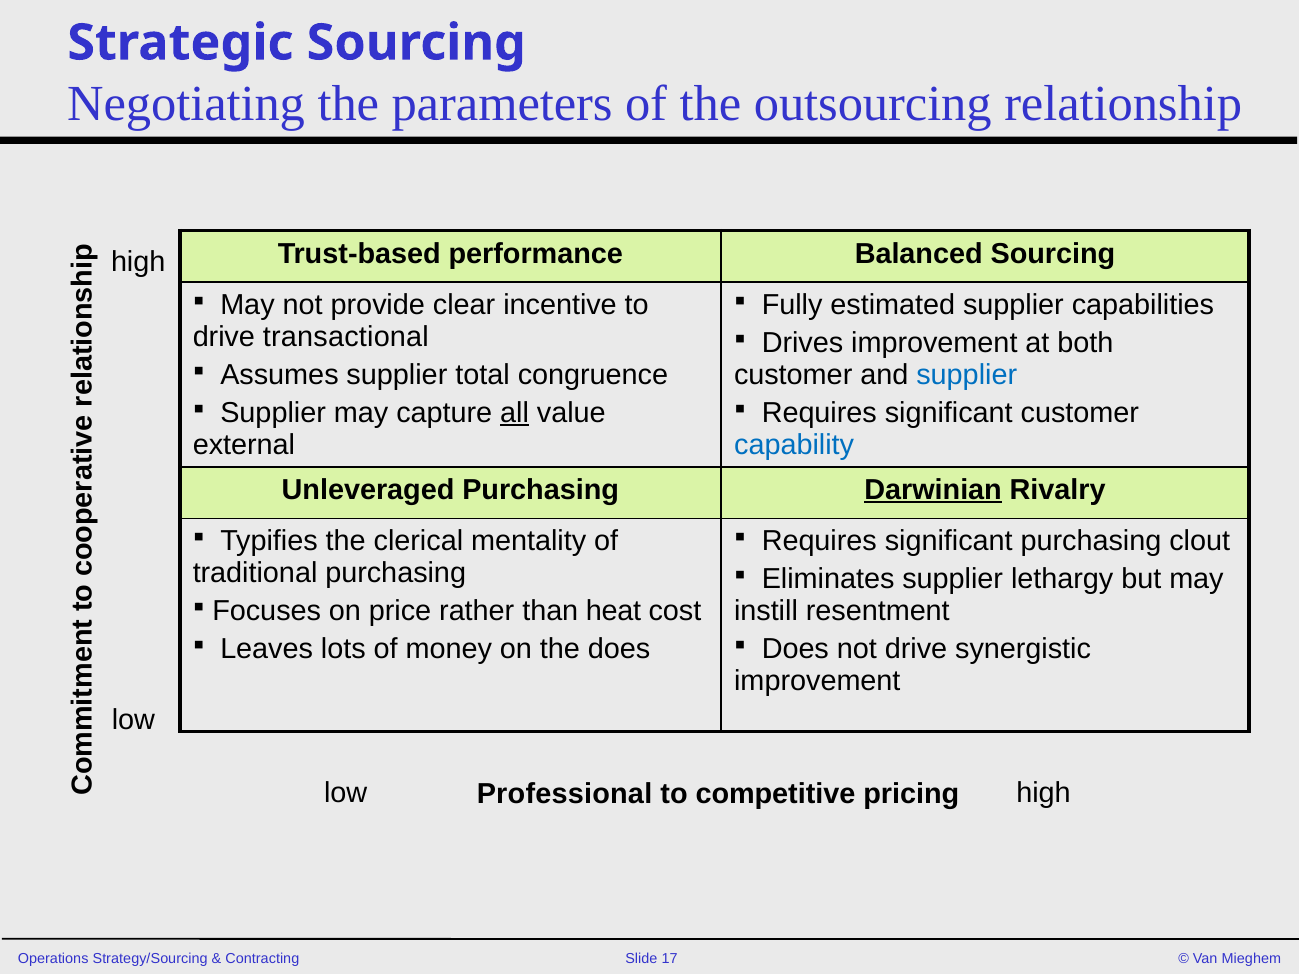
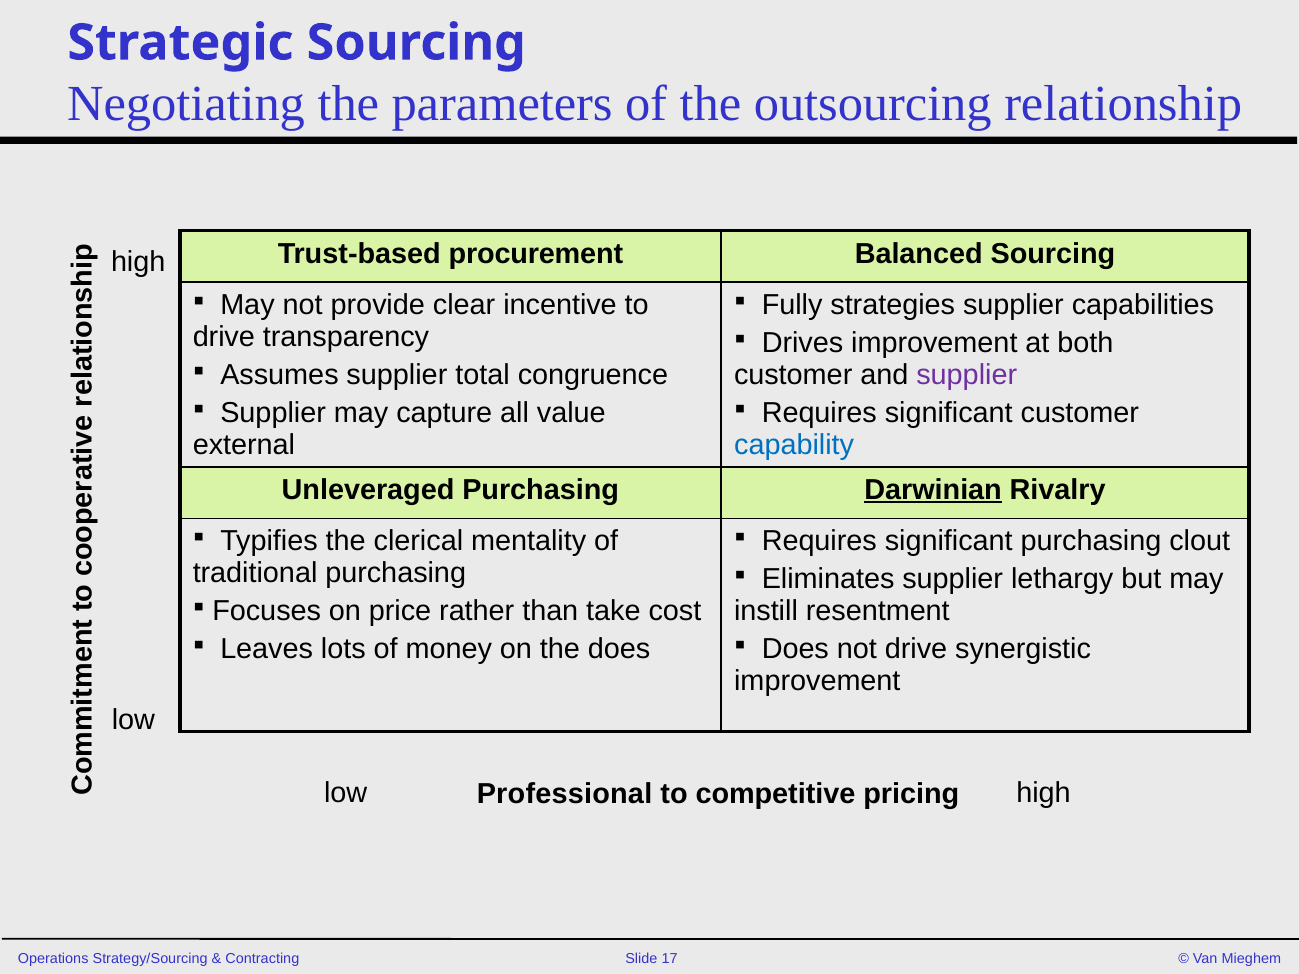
performance: performance -> procurement
estimated: estimated -> strategies
transactional: transactional -> transparency
supplier at (967, 375) colour: blue -> purple
all underline: present -> none
heat: heat -> take
